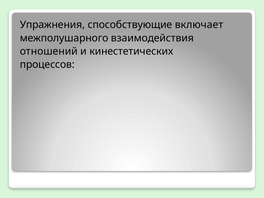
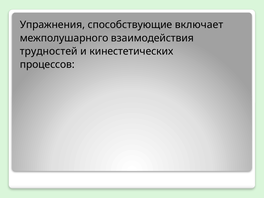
отношений: отношений -> трудностей
